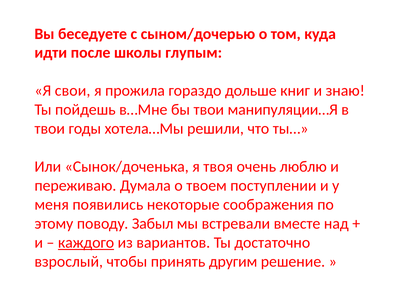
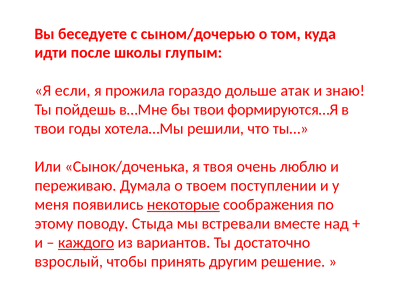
свои: свои -> если
книг: книг -> атак
манипуляции…Я: манипуляции…Я -> формируются…Я
некоторые underline: none -> present
Забыл: Забыл -> Стыда
